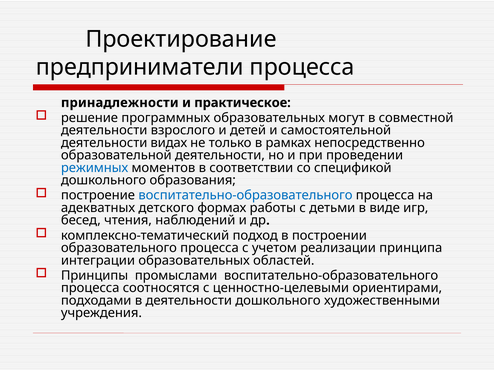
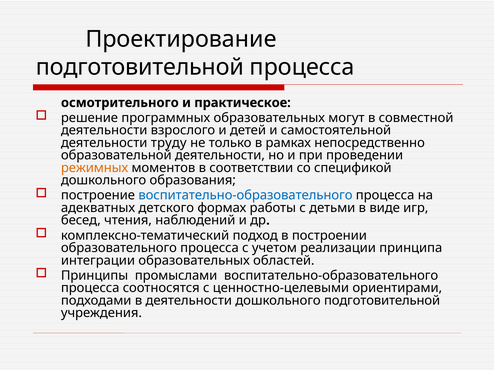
предприниматели at (140, 67): предприниматели -> подготовительной
принадлежности: принадлежности -> осмотрительного
видах: видах -> труду
режимных colour: blue -> orange
дошкольного художественными: художественными -> подготовительной
